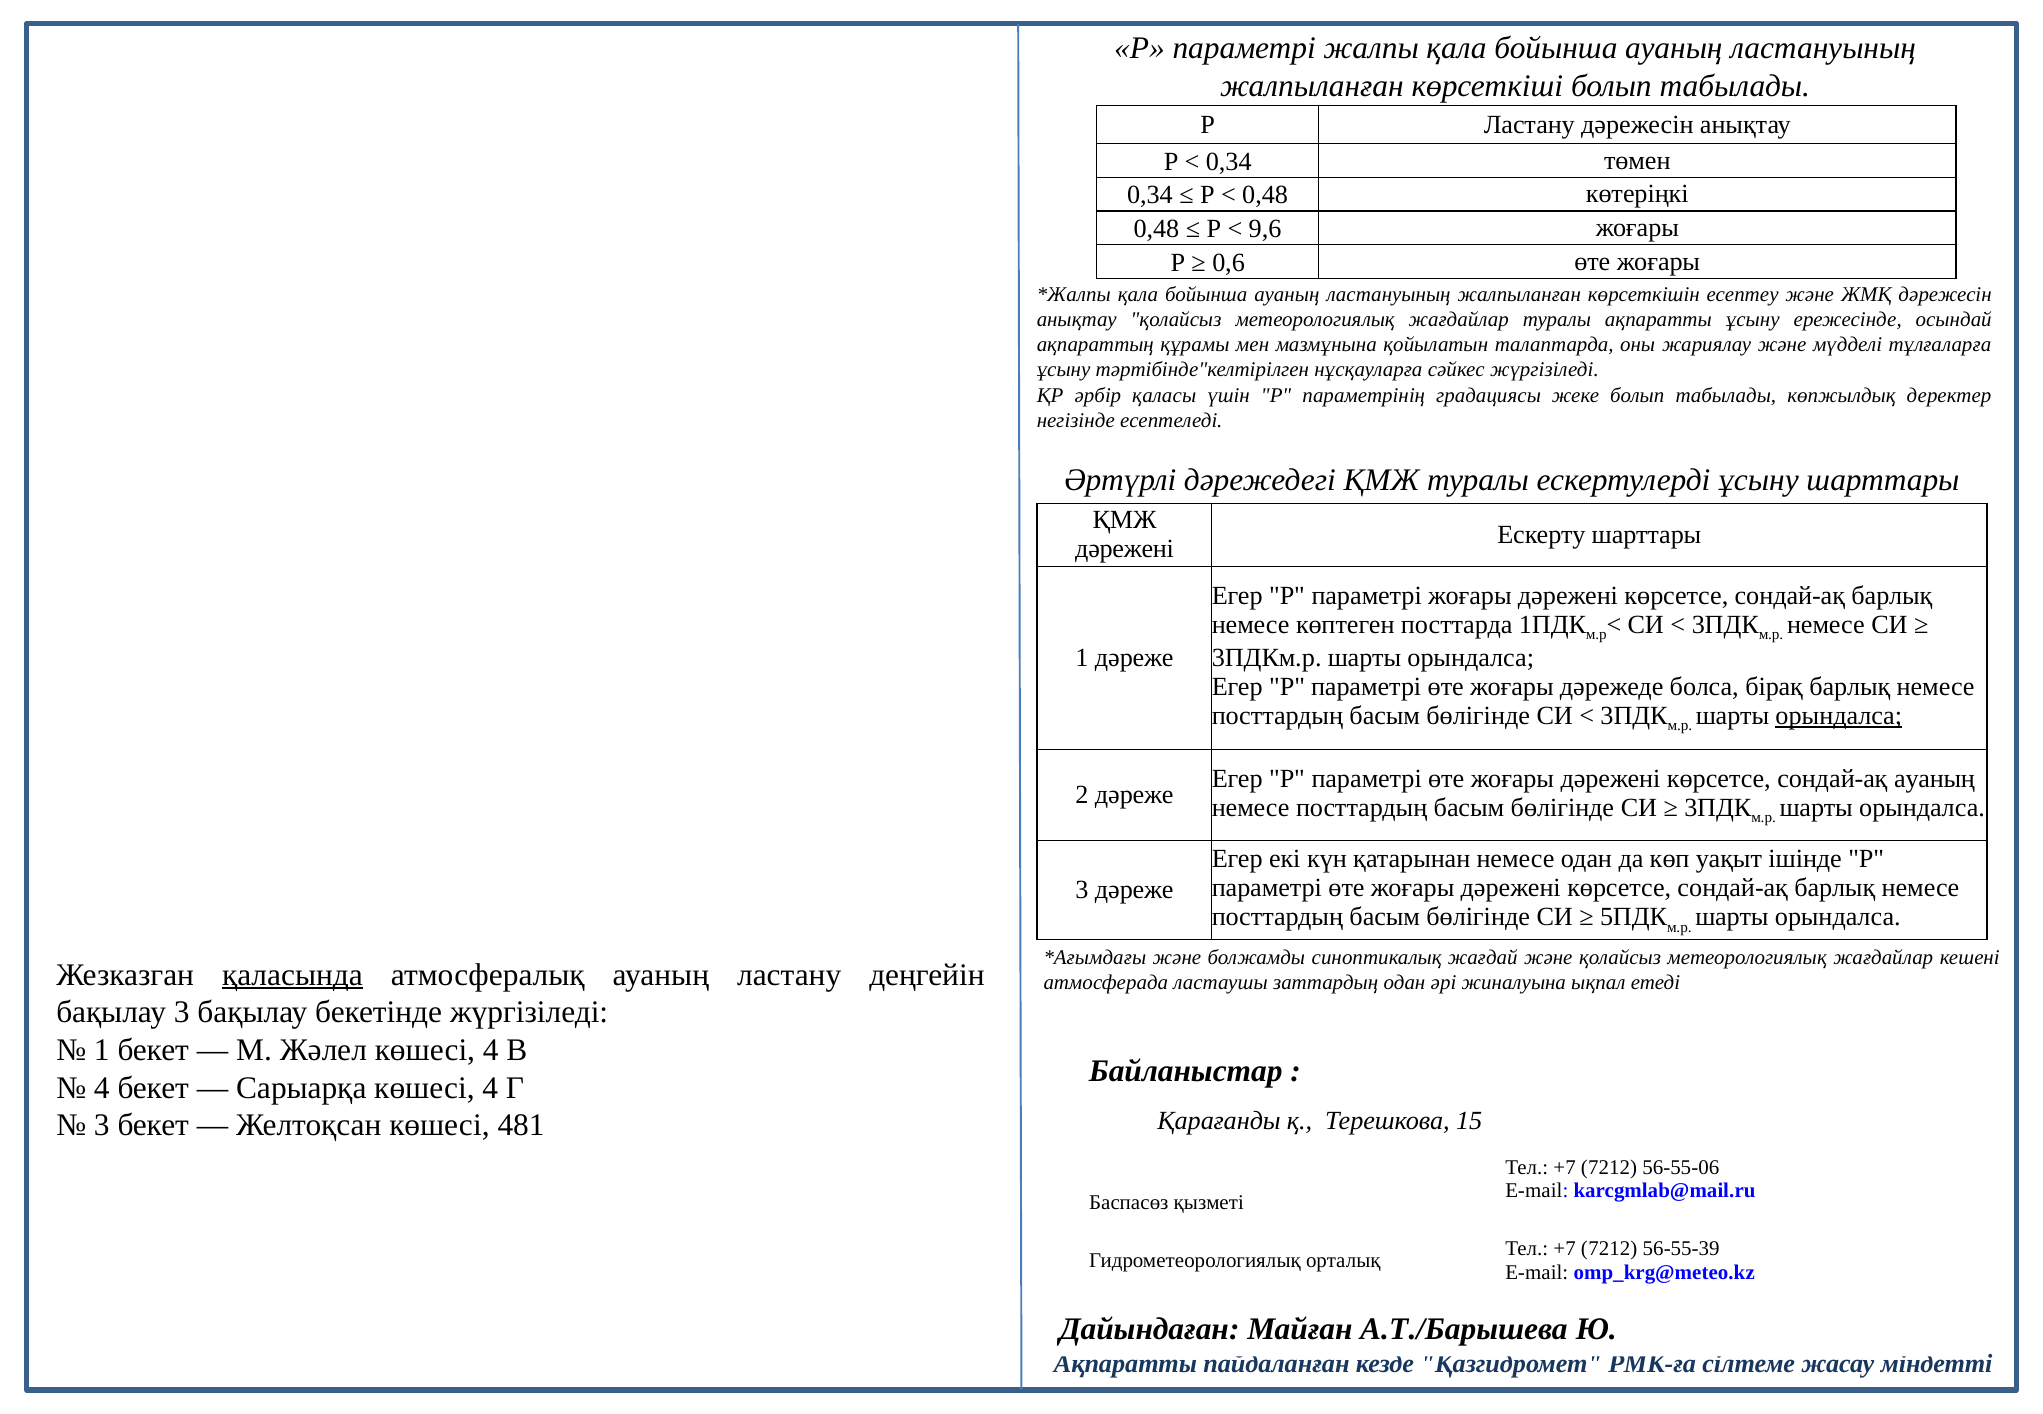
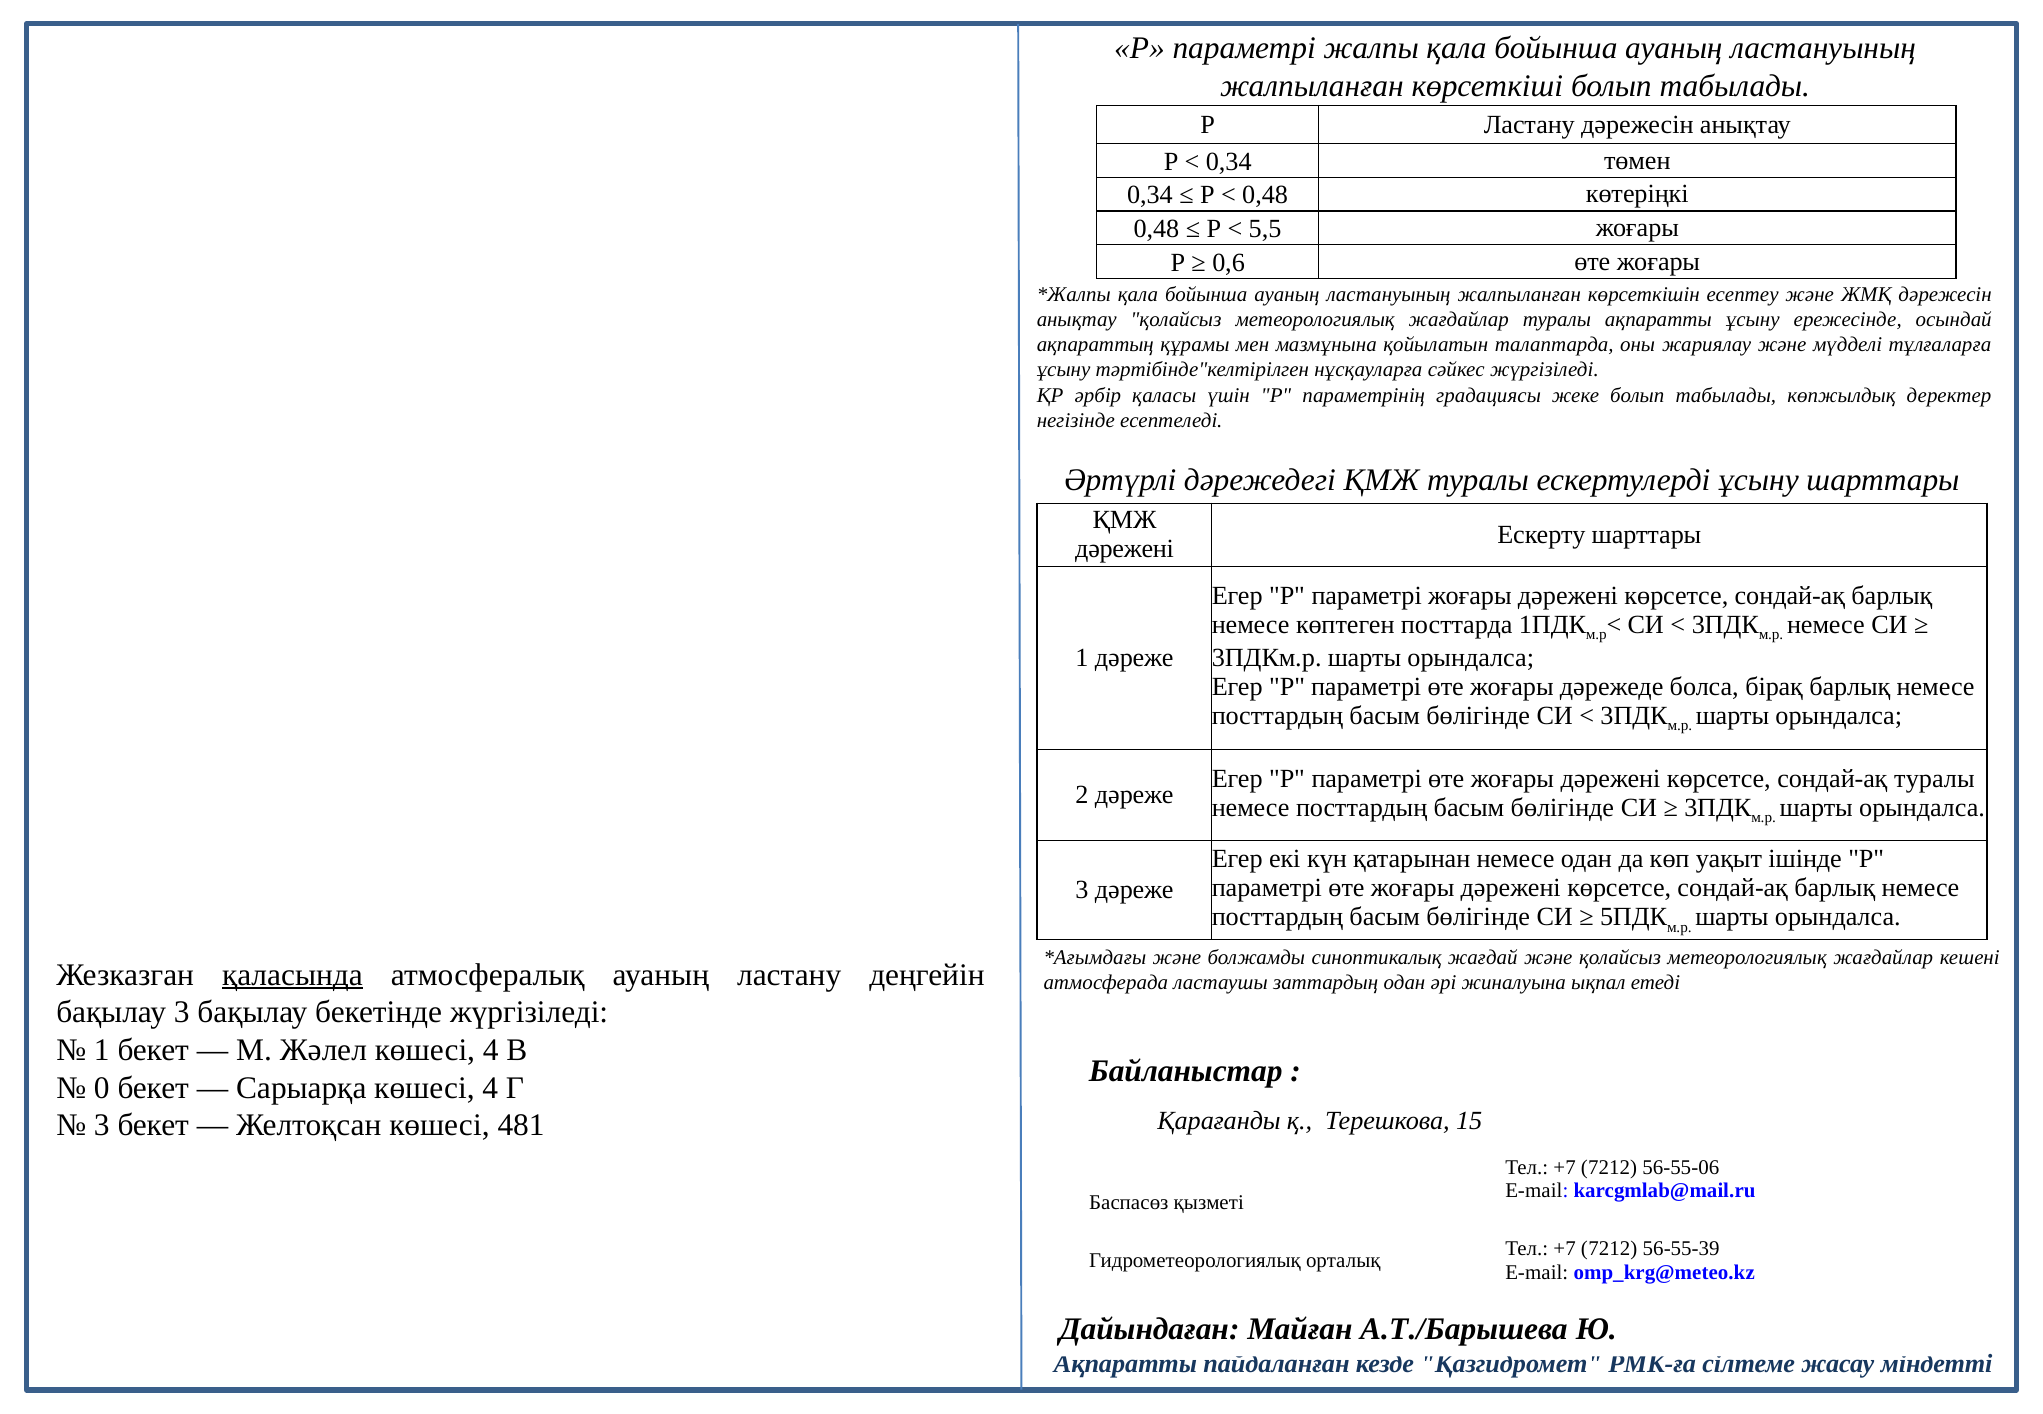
9,6: 9,6 -> 5,5
орындалса at (1839, 716) underline: present -> none
сондай-ақ ауаның: ауаның -> туралы
4 at (102, 1088): 4 -> 0
